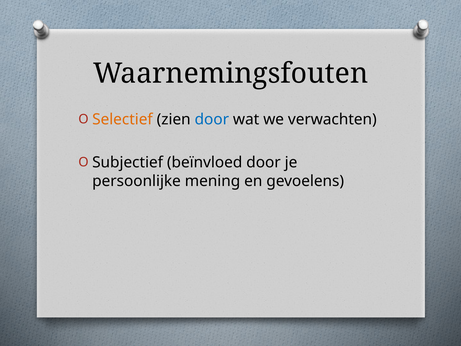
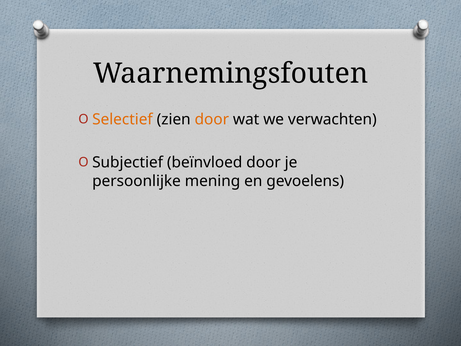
door at (212, 119) colour: blue -> orange
